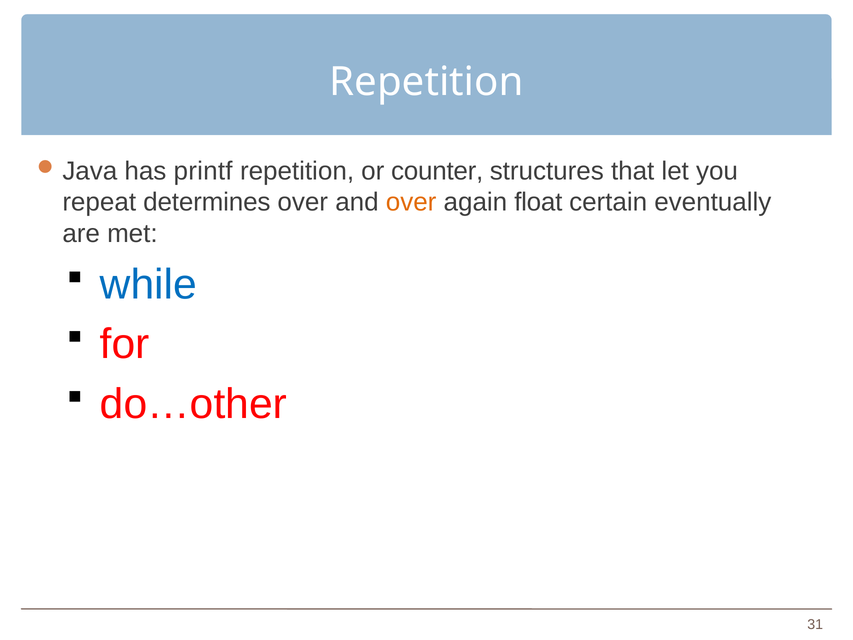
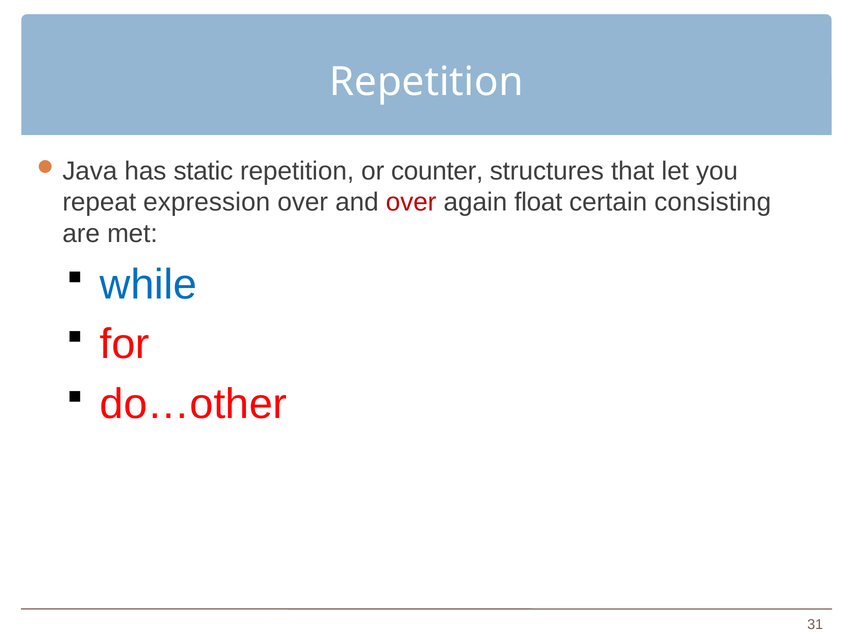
printf: printf -> static
determines: determines -> expression
over at (411, 202) colour: orange -> red
eventually: eventually -> consisting
